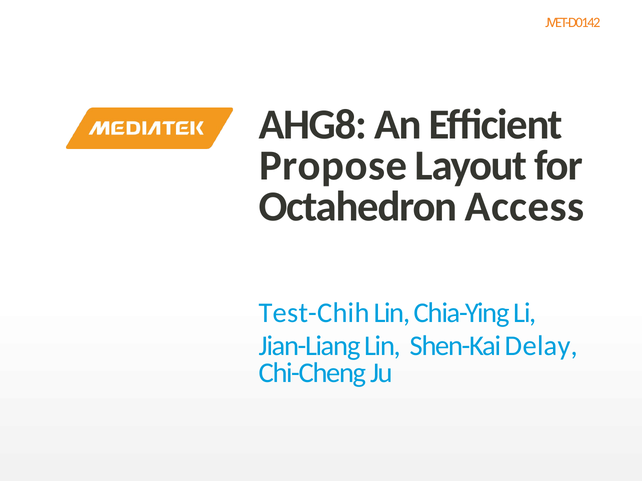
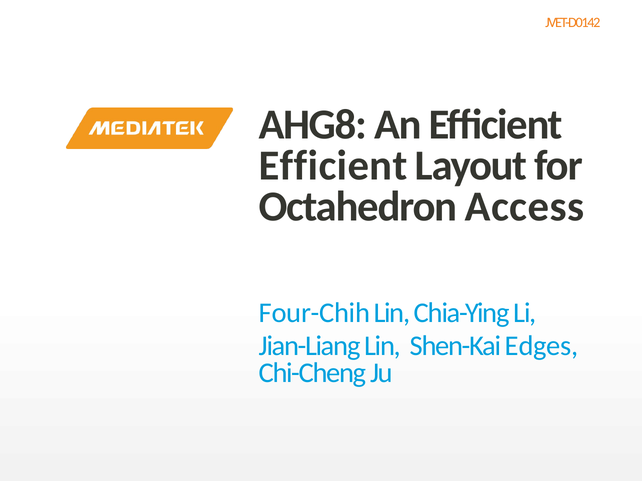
Propose at (333, 166): Propose -> Efficient
Test-Chih: Test-Chih -> Four-Chih
Delay: Delay -> Edges
